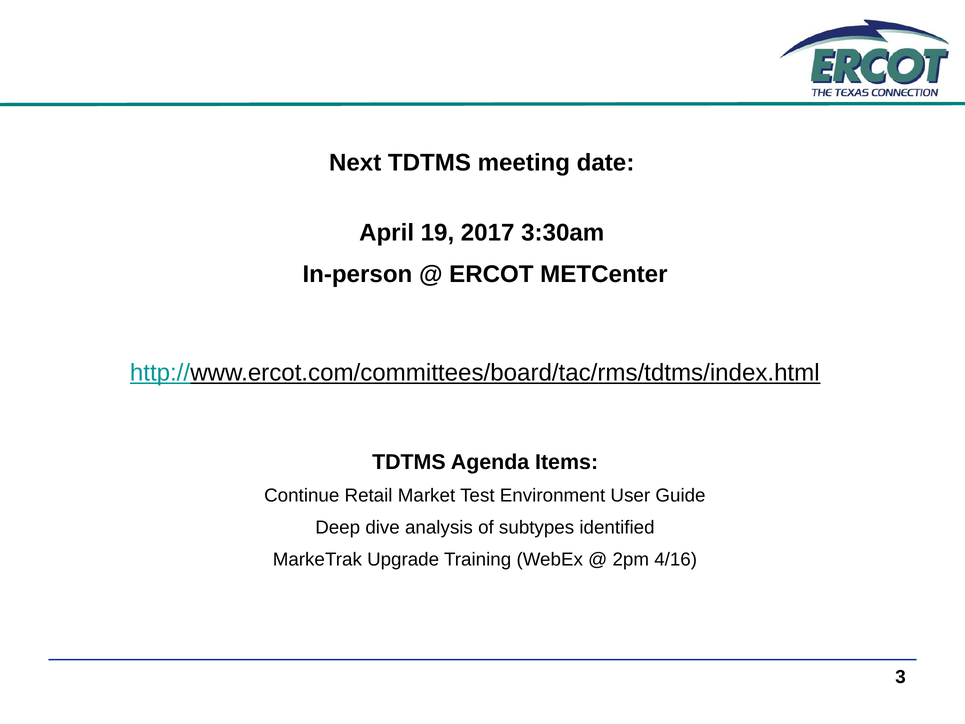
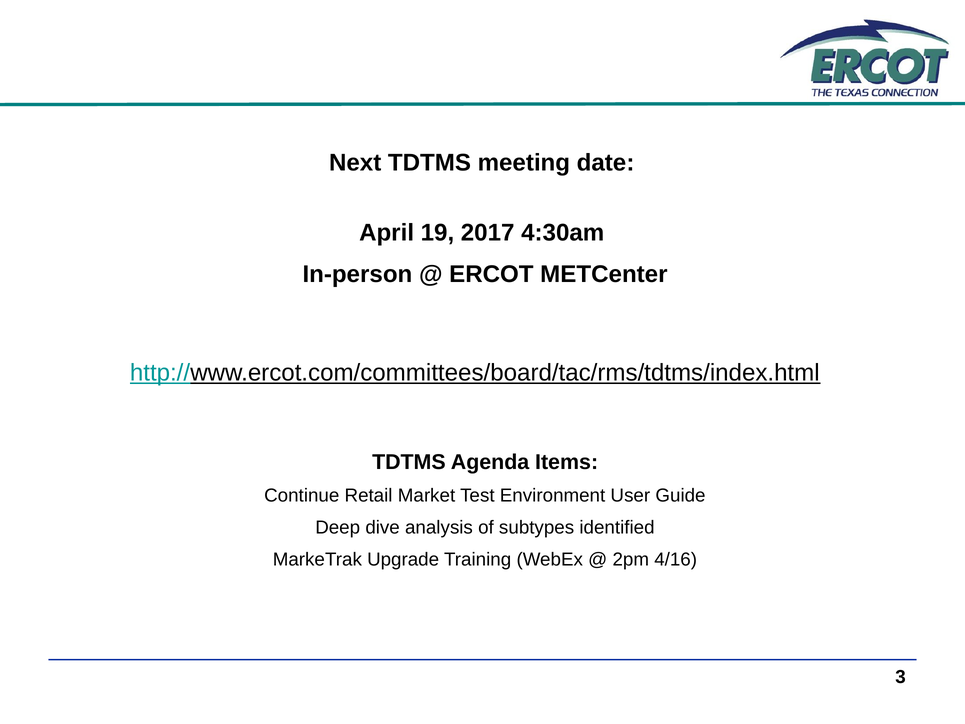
3:30am: 3:30am -> 4:30am
